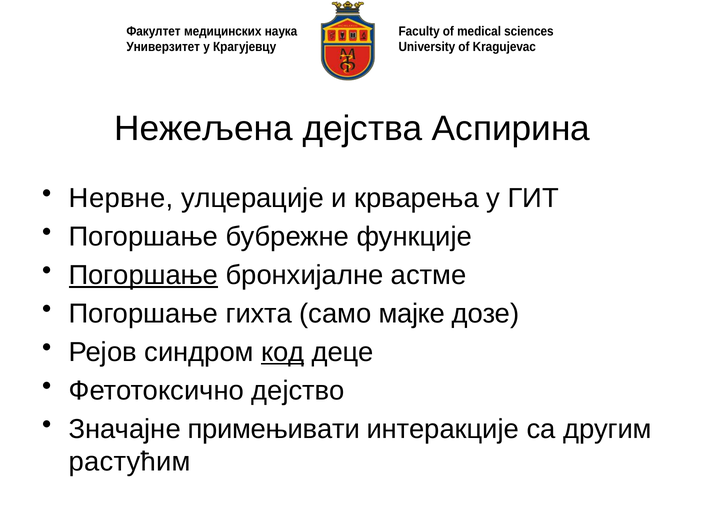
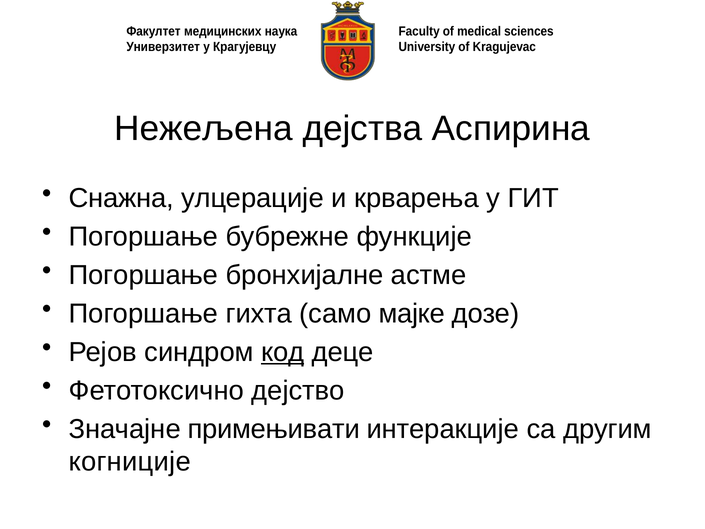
Нервне: Нервне -> Снажна
Погоршање at (143, 275) underline: present -> none
растућим: растућим -> когниције
